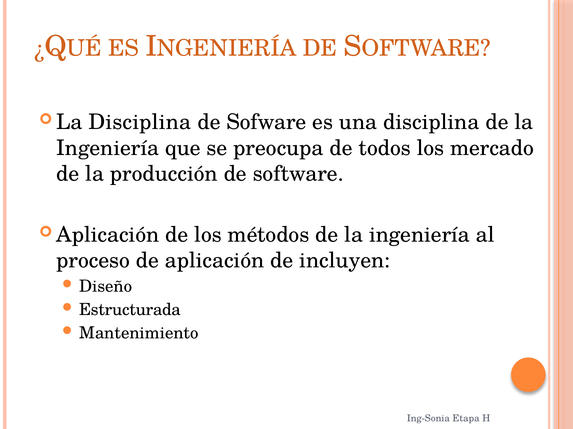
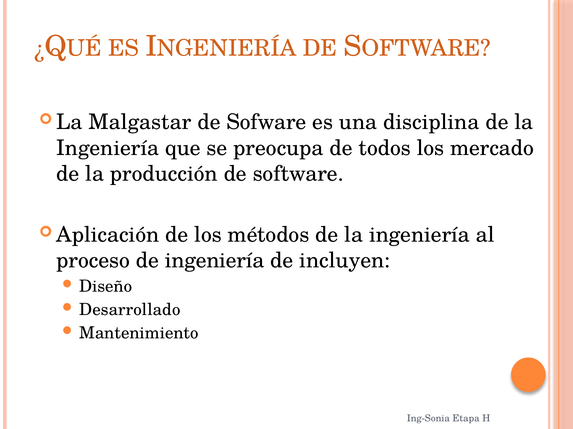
Disciplina at (140, 122): Disciplina -> Malgastar
de aplicación: aplicación -> ingeniería
Estructurada: Estructurada -> Desarrollado
